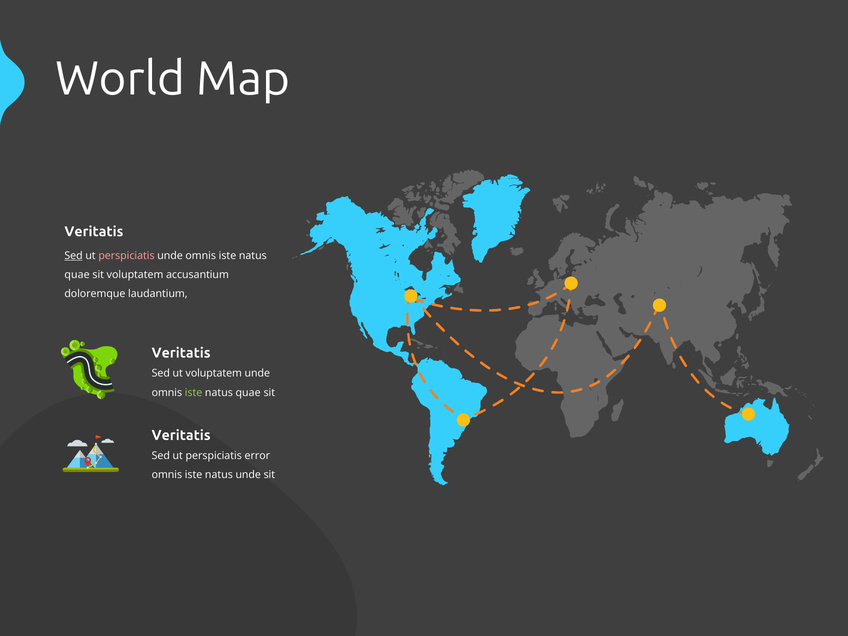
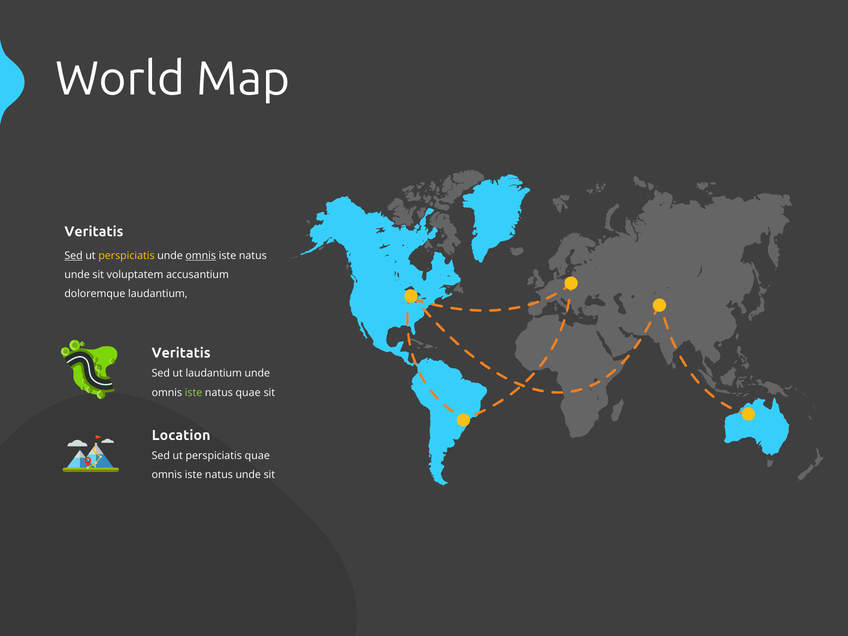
perspiciatis at (126, 256) colour: pink -> yellow
omnis at (201, 256) underline: none -> present
quae at (77, 275): quae -> unde
ut voluptatem: voluptatem -> laudantium
Veritatis at (181, 435): Veritatis -> Location
perspiciatis error: error -> quae
